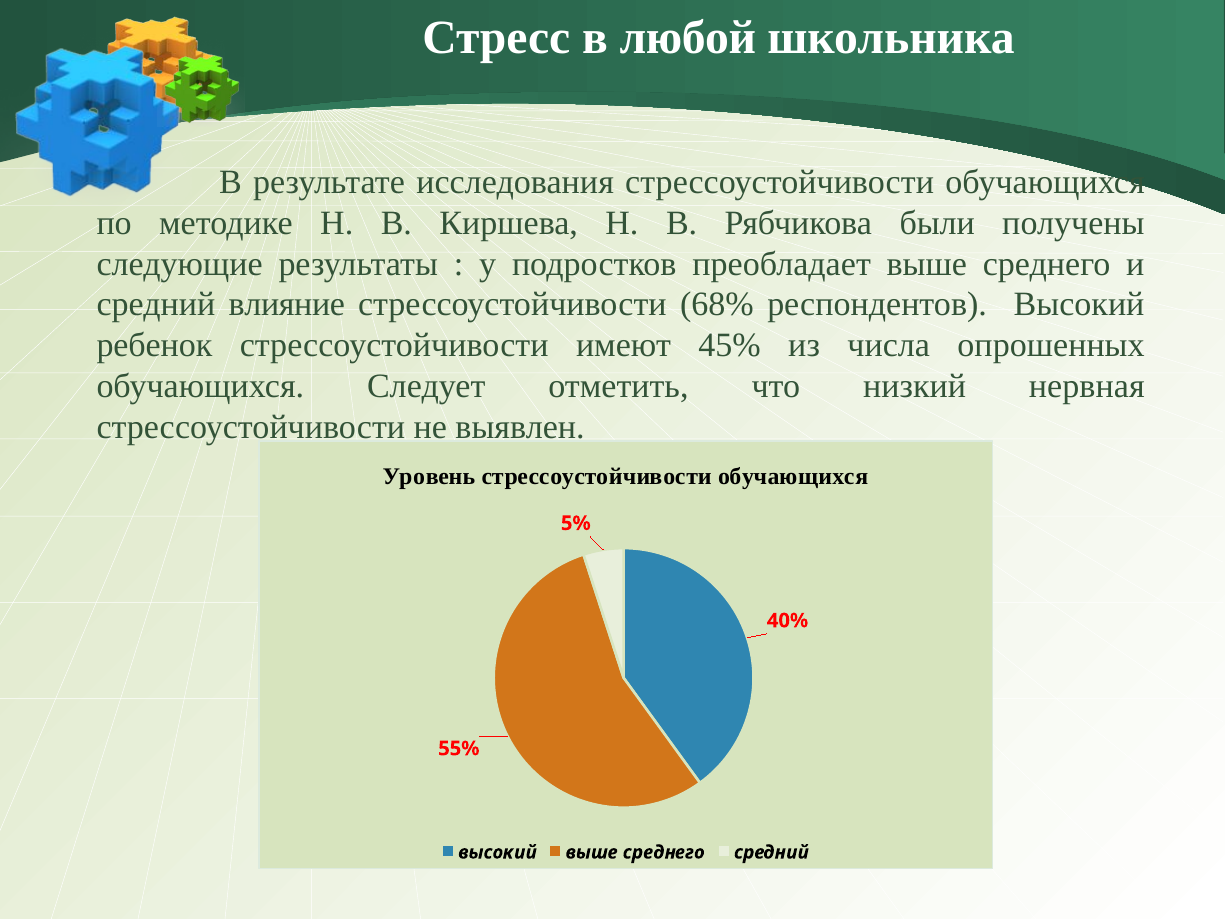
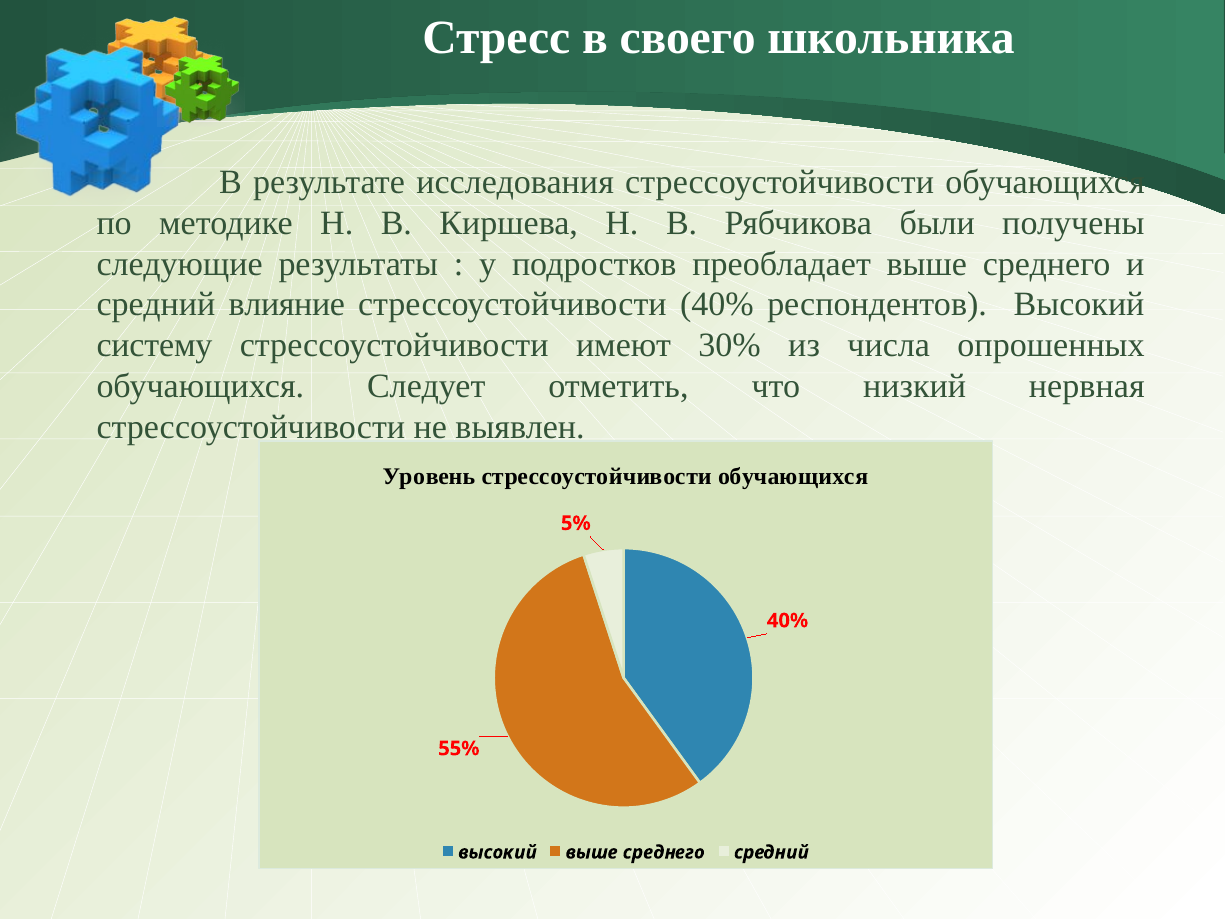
любой: любой -> своего
стрессоустойчивости 68%: 68% -> 40%
ребенок: ребенок -> систему
45%: 45% -> 30%
